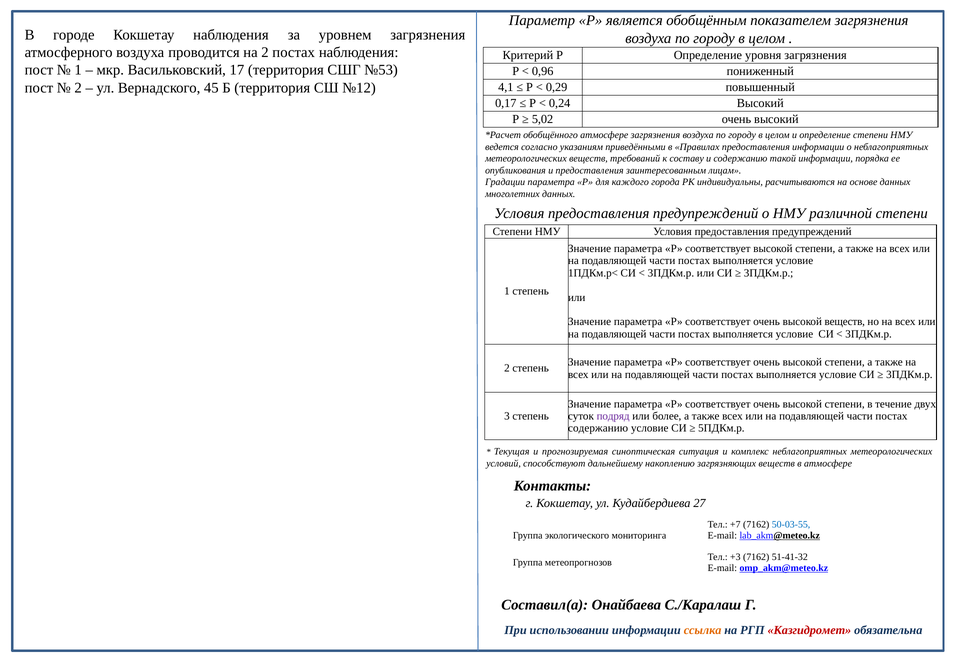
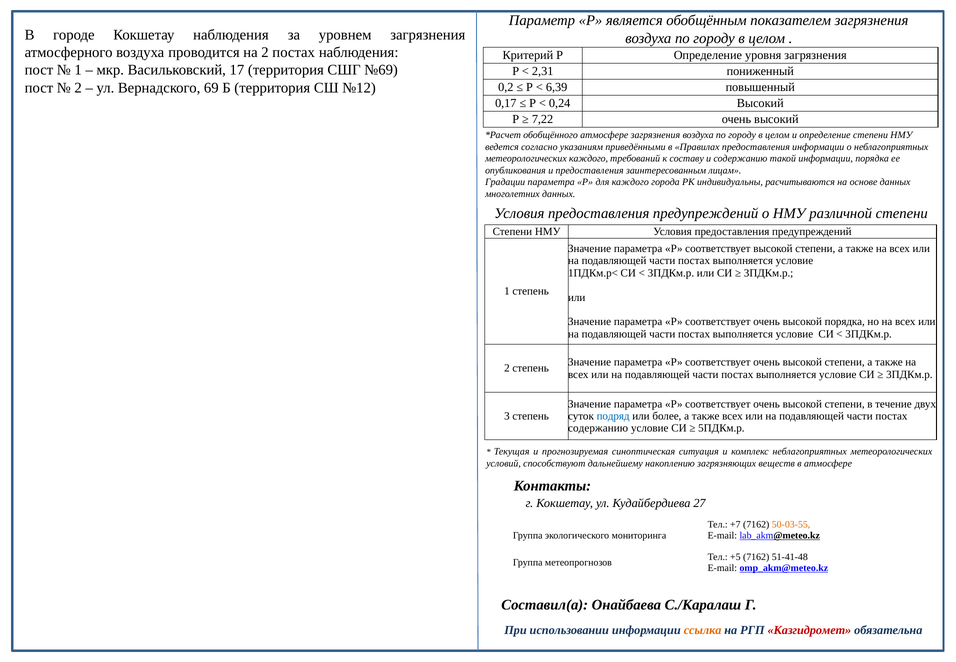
№53: №53 -> №69
0,96: 0,96 -> 2,31
45: 45 -> 69
4,1: 4,1 -> 0,2
0,29: 0,29 -> 6,39
5,02: 5,02 -> 7,22
метеорологических веществ: веществ -> каждого
высокой веществ: веществ -> порядка
подряд colour: purple -> blue
50-03-55 colour: blue -> orange
+3: +3 -> +5
51-41-32: 51-41-32 -> 51-41-48
